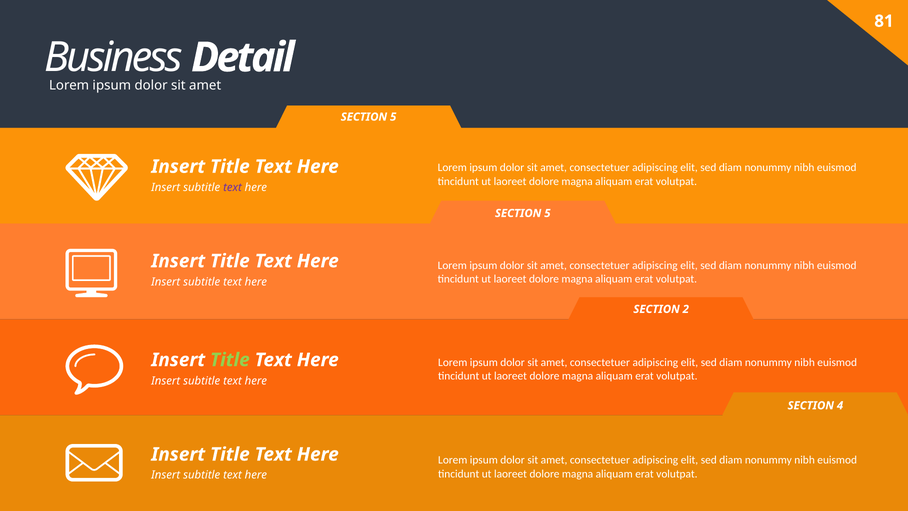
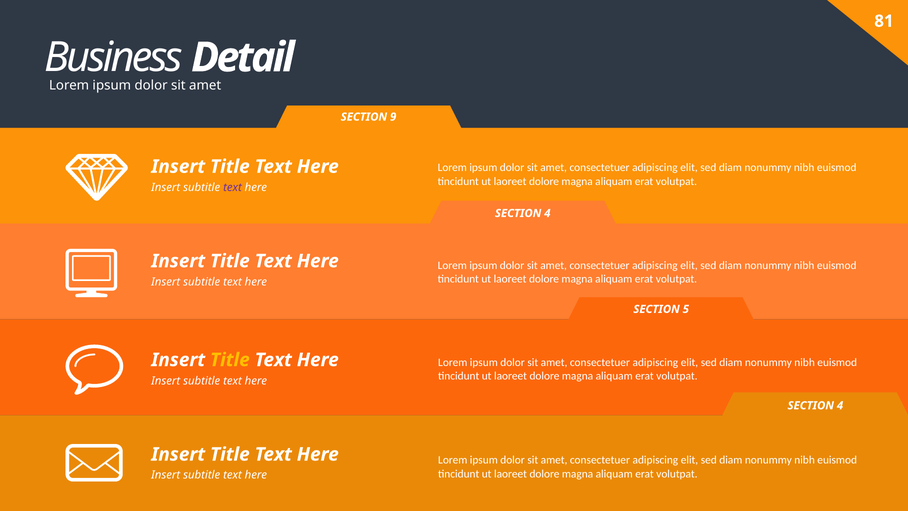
5 at (393, 117): 5 -> 9
5 at (547, 213): 5 -> 4
2: 2 -> 5
Title at (230, 360) colour: light green -> yellow
